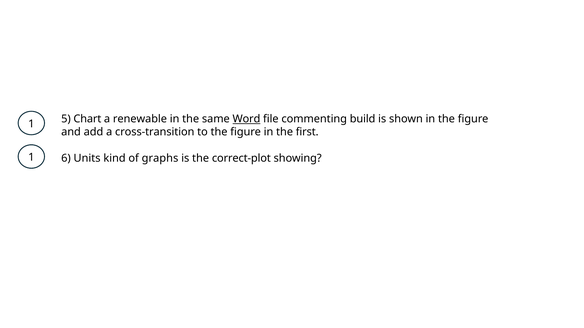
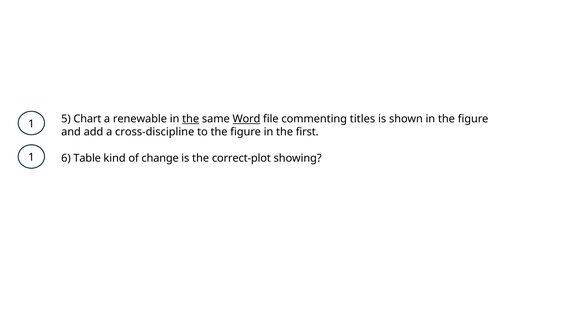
the at (191, 119) underline: none -> present
build: build -> titles
cross-transition: cross-transition -> cross-discipline
Units: Units -> Table
graphs: graphs -> change
